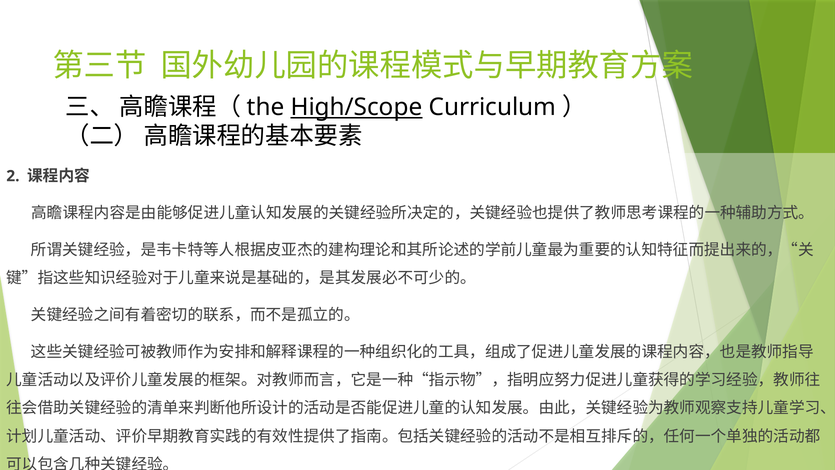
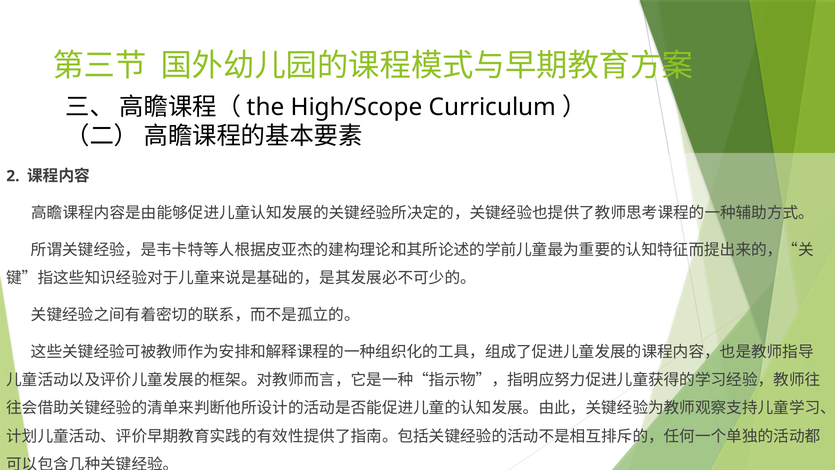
High/Scope underline: present -> none
